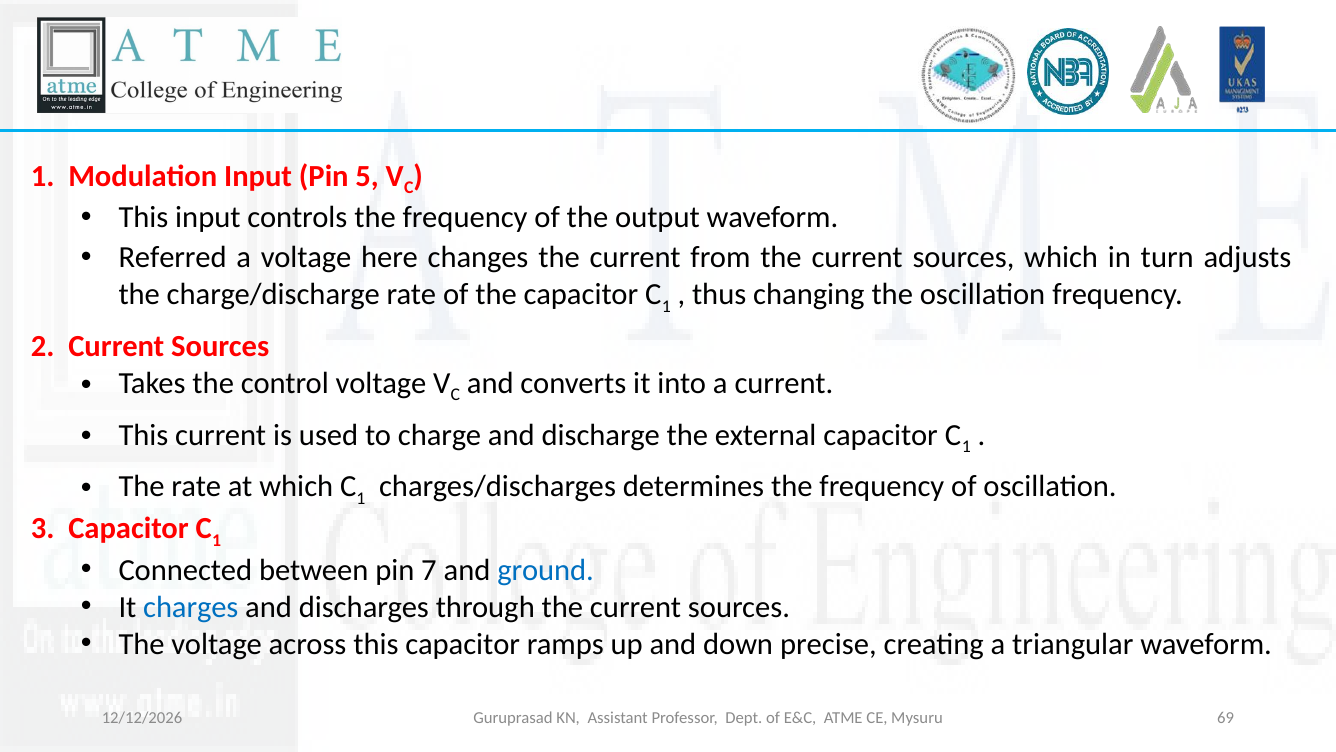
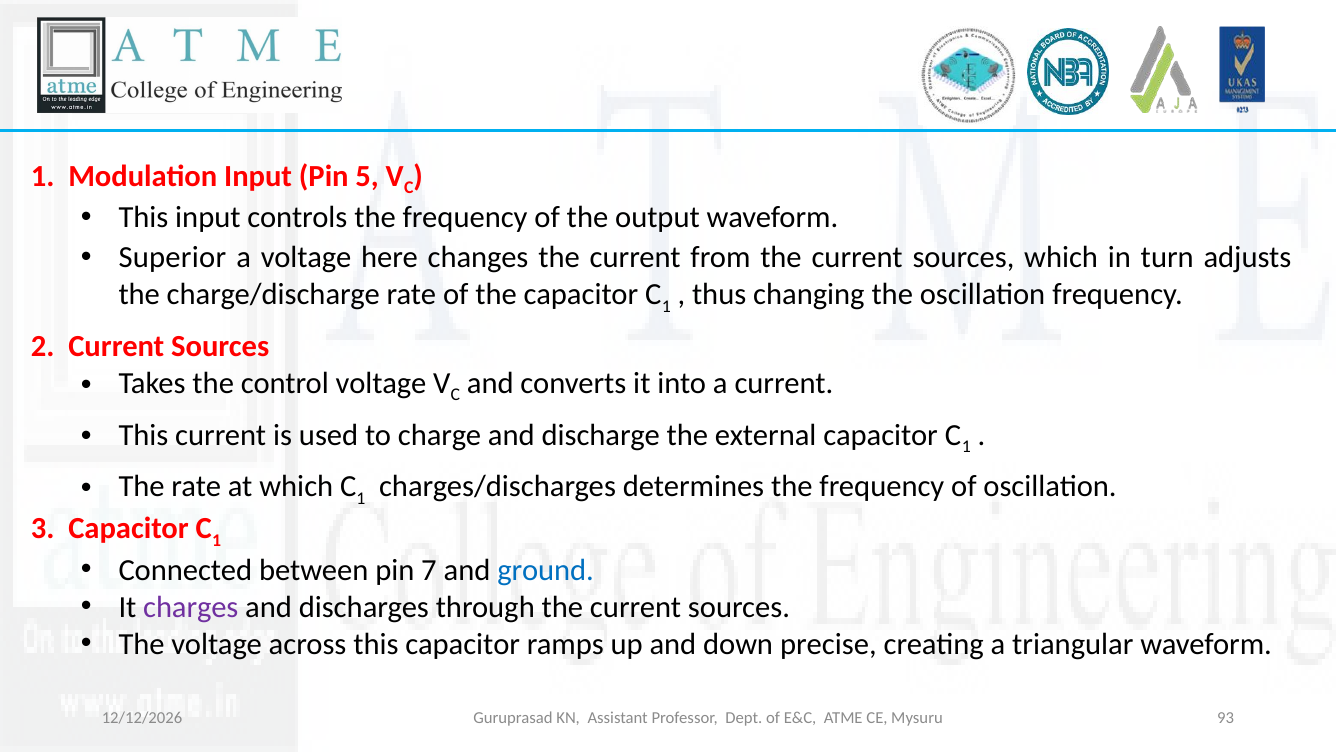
Referred: Referred -> Superior
charges colour: blue -> purple
69: 69 -> 93
